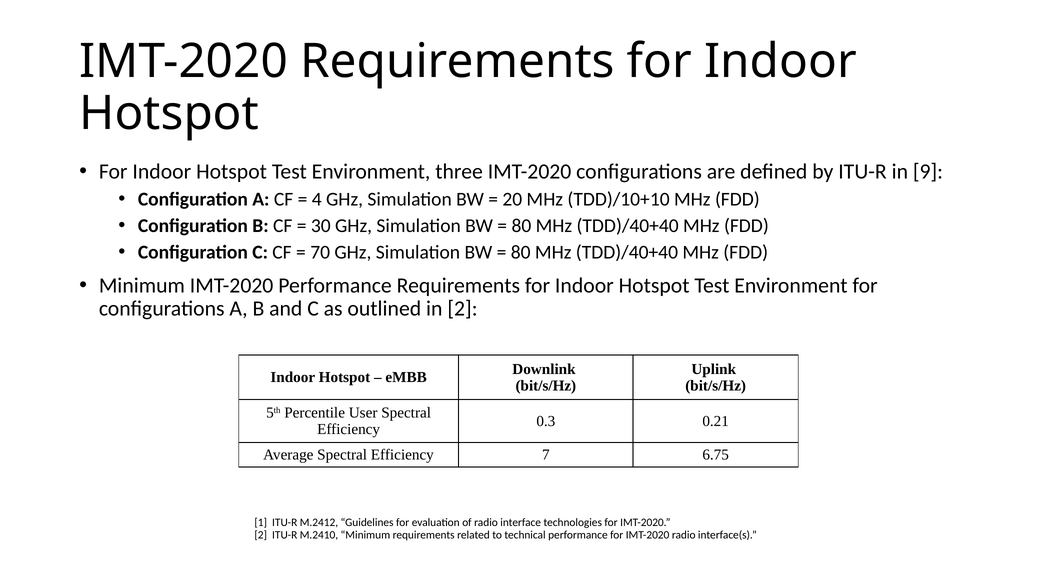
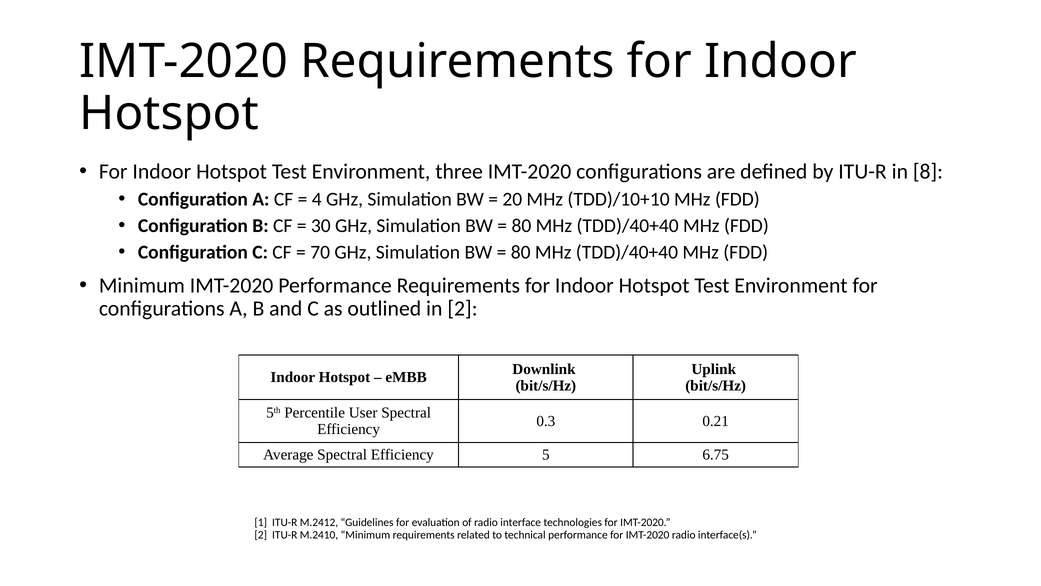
9: 9 -> 8
7: 7 -> 5
